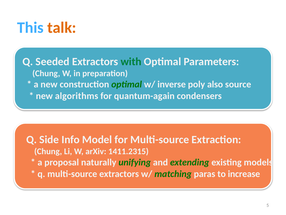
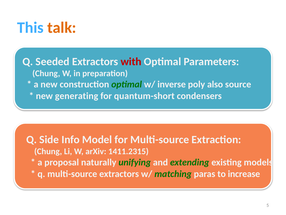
with colour: green -> red
algorithms: algorithms -> generating
quantum-again: quantum-again -> quantum-short
